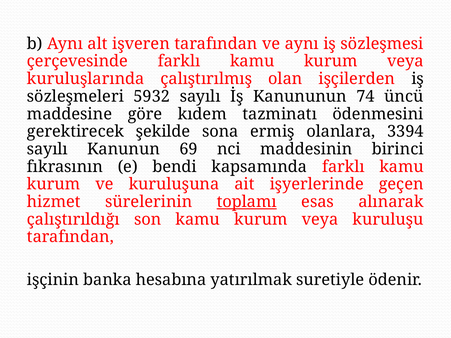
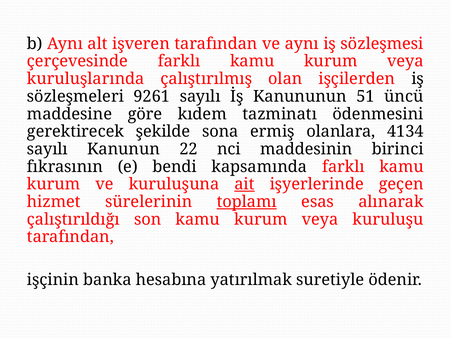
5932: 5932 -> 9261
74: 74 -> 51
3394: 3394 -> 4134
69: 69 -> 22
ait underline: none -> present
